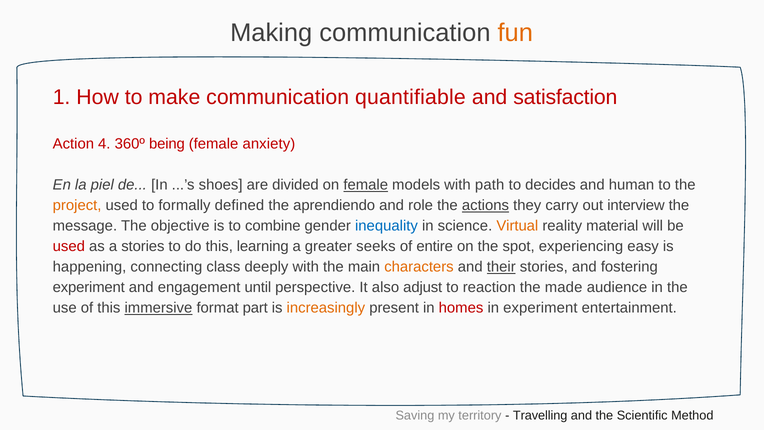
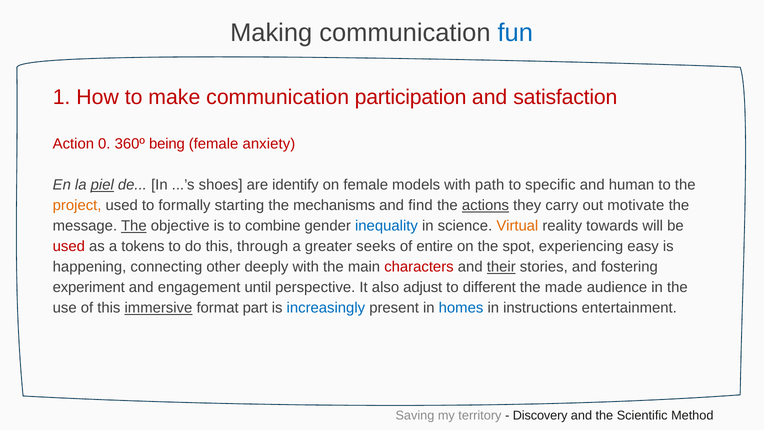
fun colour: orange -> blue
quantifiable: quantifiable -> participation
4: 4 -> 0
piel underline: none -> present
divided: divided -> identify
female at (366, 185) underline: present -> none
decides: decides -> specific
defined: defined -> starting
aprendiendo: aprendiendo -> mechanisms
role: role -> find
interview: interview -> motivate
The at (134, 226) underline: none -> present
material: material -> towards
a stories: stories -> tokens
learning: learning -> through
class: class -> other
characters colour: orange -> red
reaction: reaction -> different
increasingly colour: orange -> blue
homes colour: red -> blue
in experiment: experiment -> instructions
Travelling: Travelling -> Discovery
